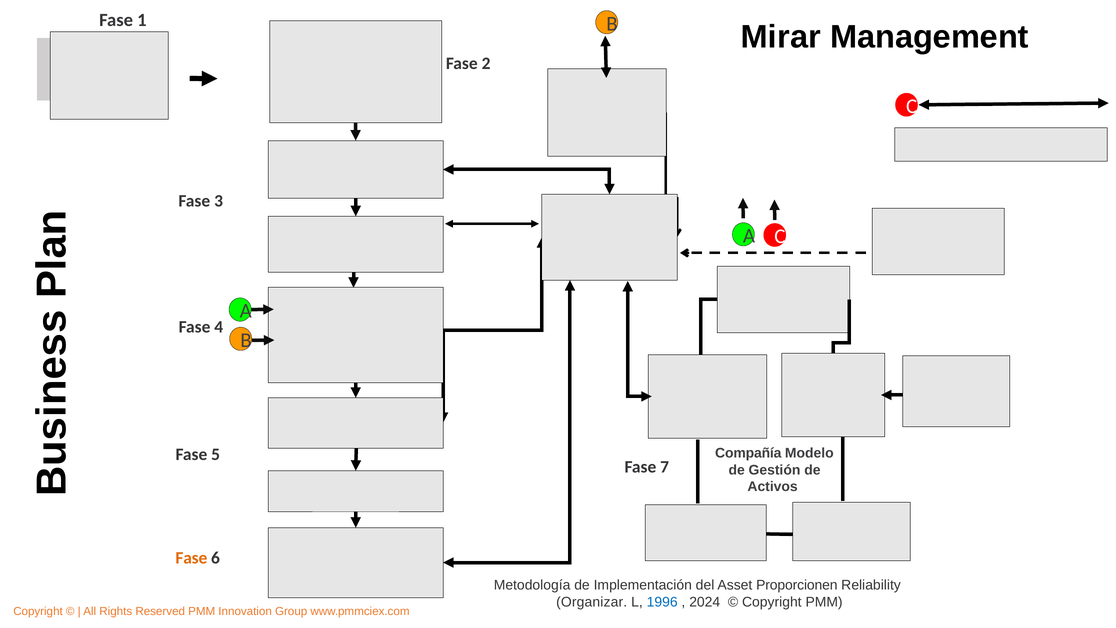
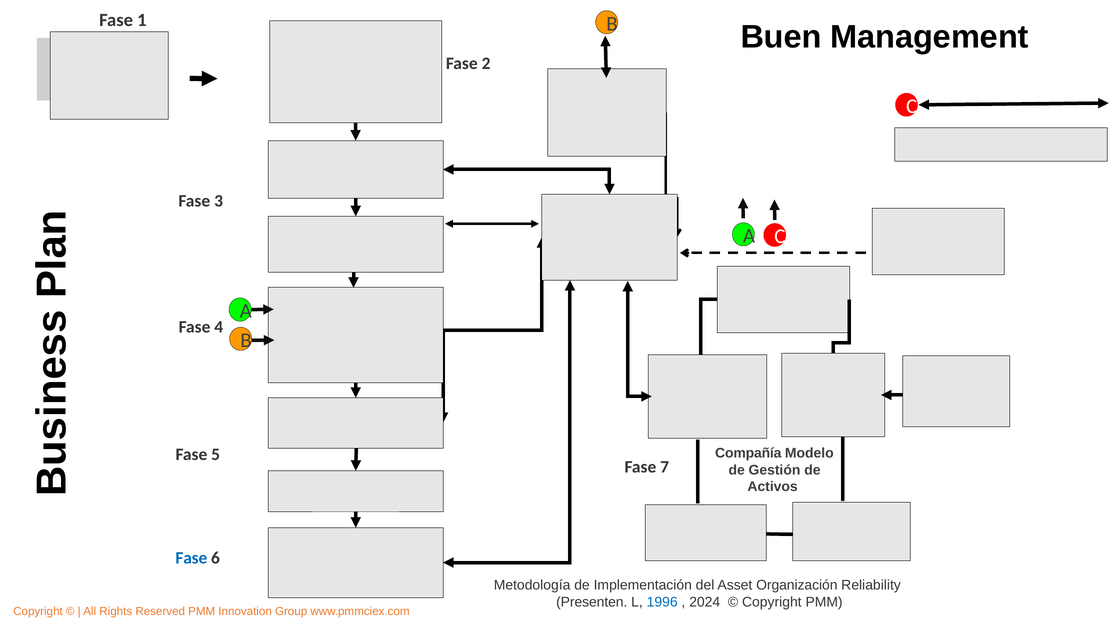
Mirar: Mirar -> Buen
Fase at (191, 558) colour: orange -> blue
Proporcionen: Proporcionen -> Organización
Organizar: Organizar -> Presenten
